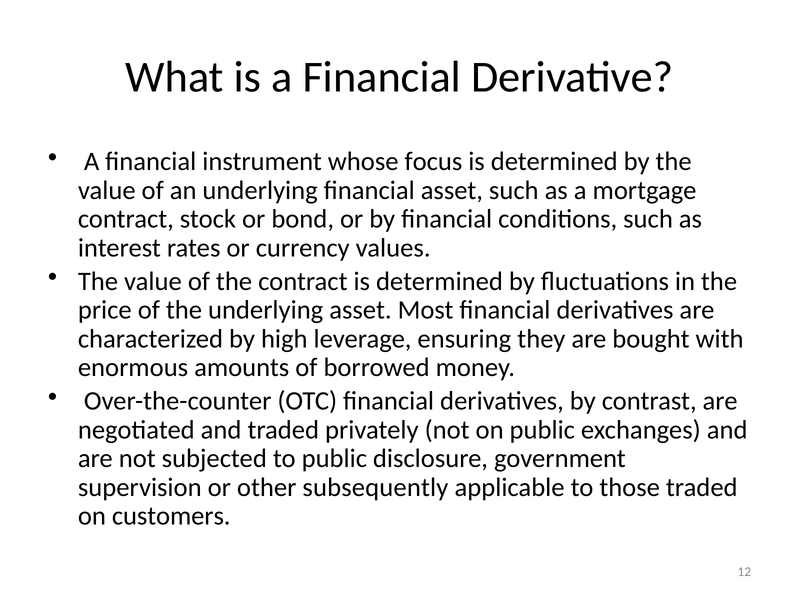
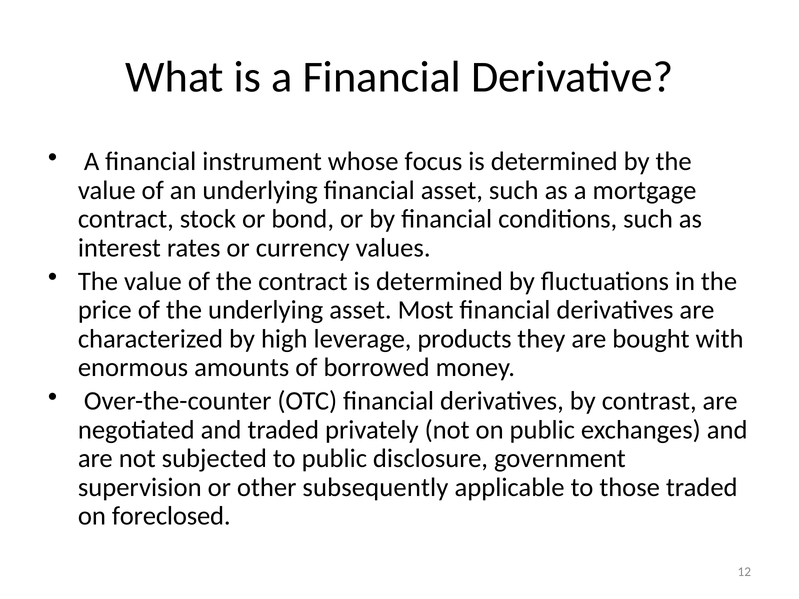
ensuring: ensuring -> products
customers: customers -> foreclosed
